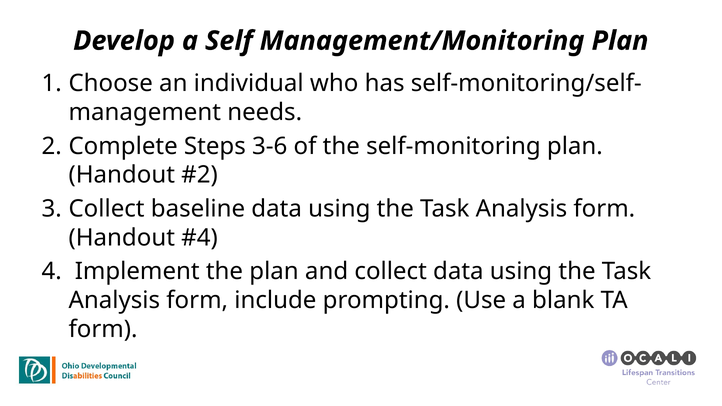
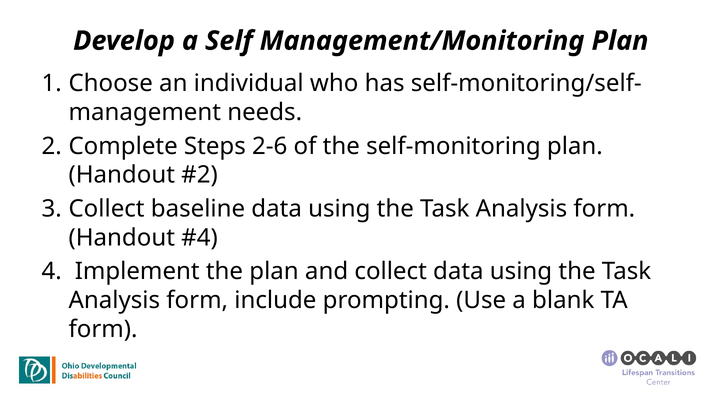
3-6: 3-6 -> 2-6
